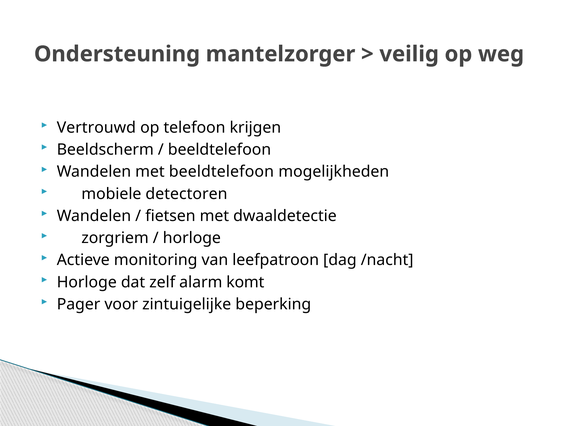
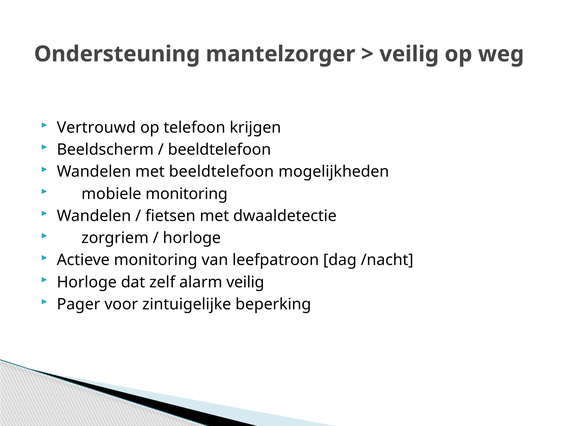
mobiele detectoren: detectoren -> monitoring
alarm komt: komt -> veilig
